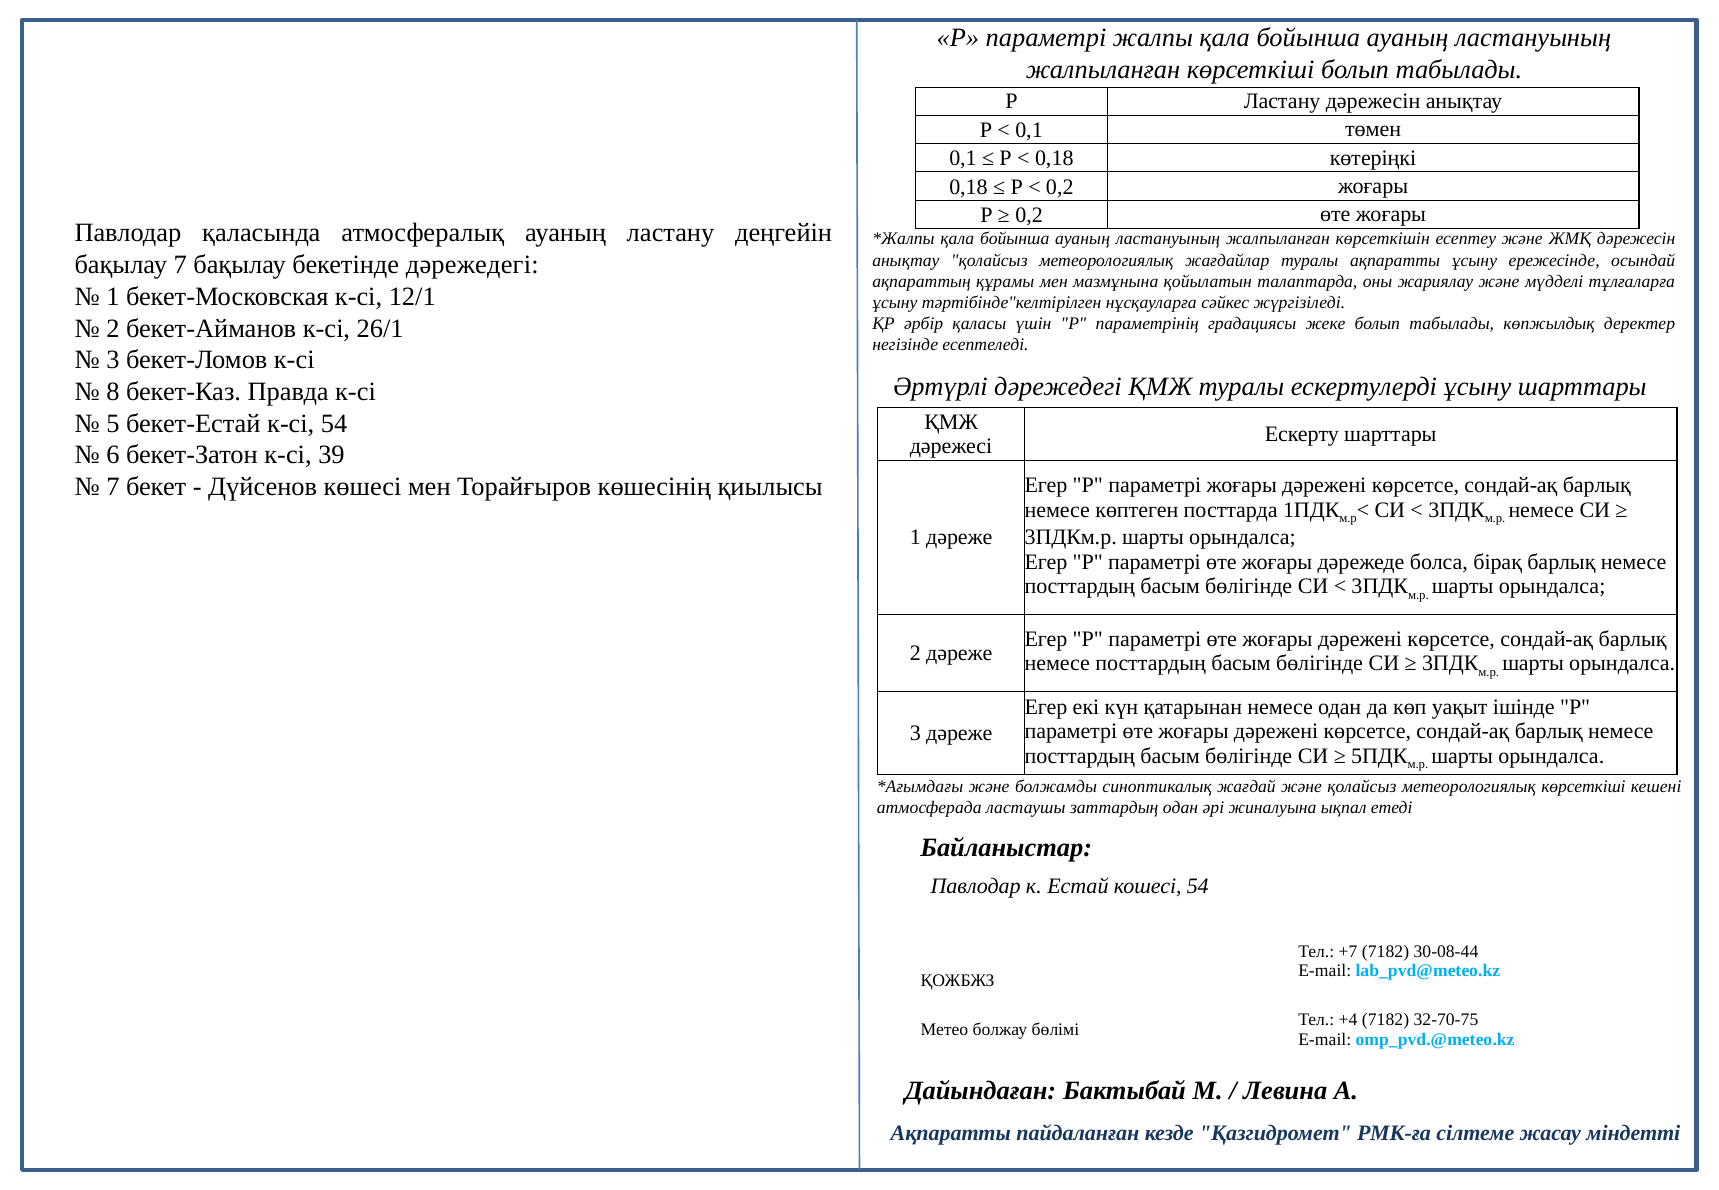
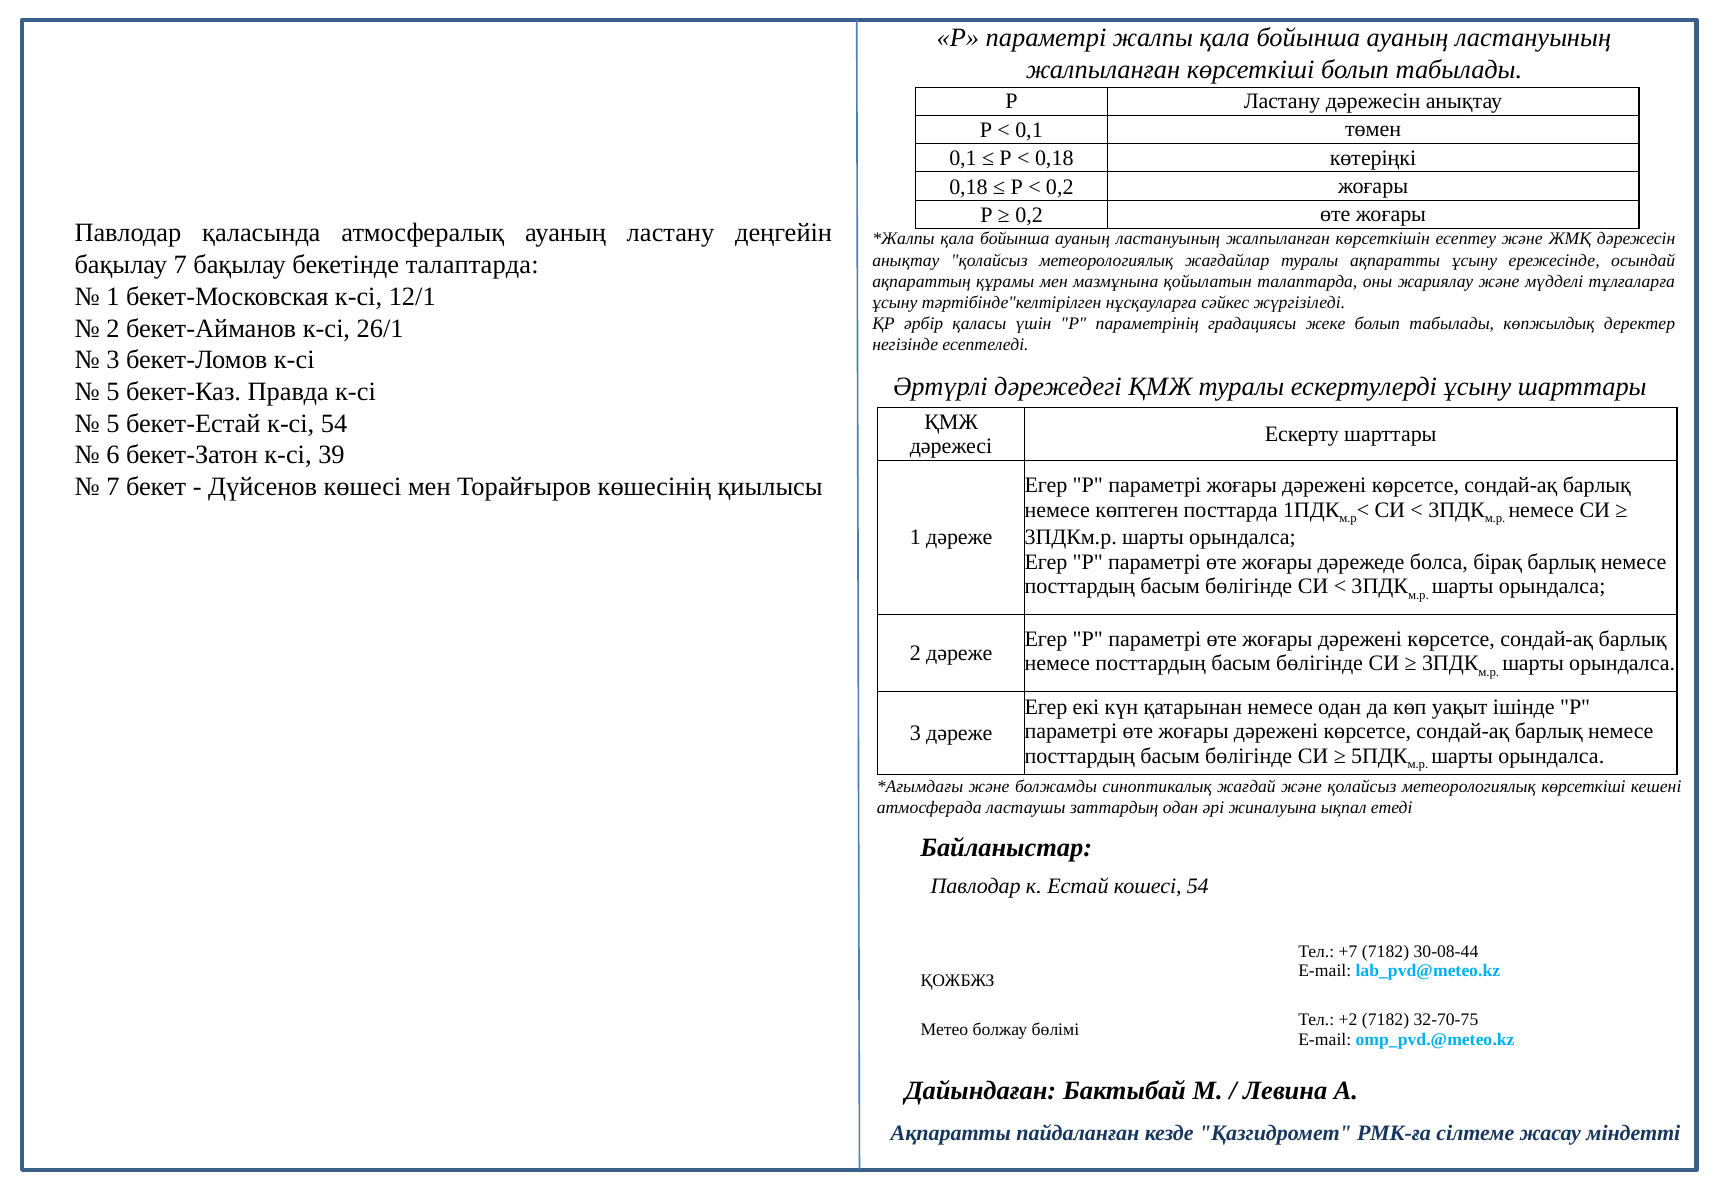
бекетінде дәрежедегі: дәрежедегі -> талаптарда
8 at (113, 392): 8 -> 5
+4: +4 -> +2
